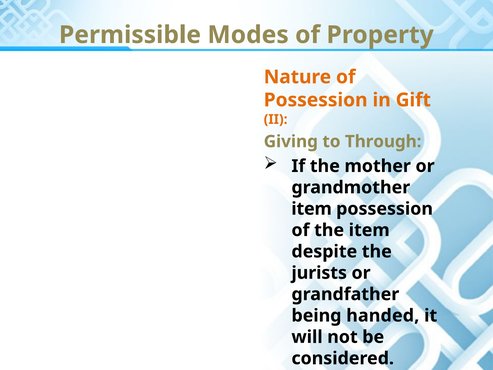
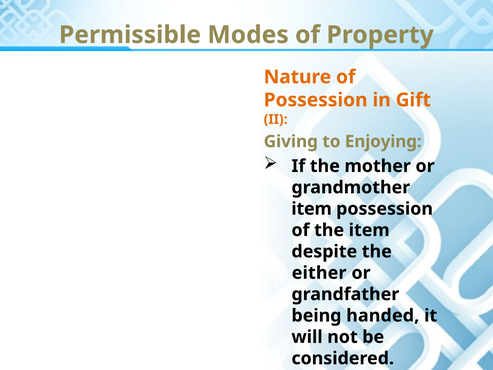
Through: Through -> Enjoying
jurists: jurists -> either
